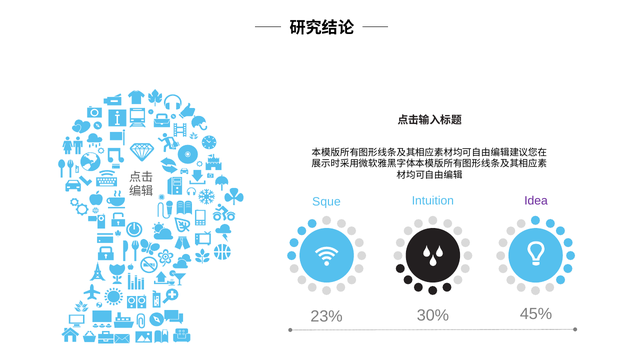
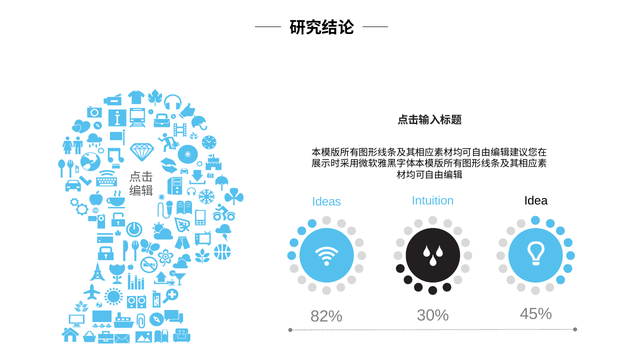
Sque: Sque -> Ideas
Idea colour: purple -> black
23%: 23% -> 82%
